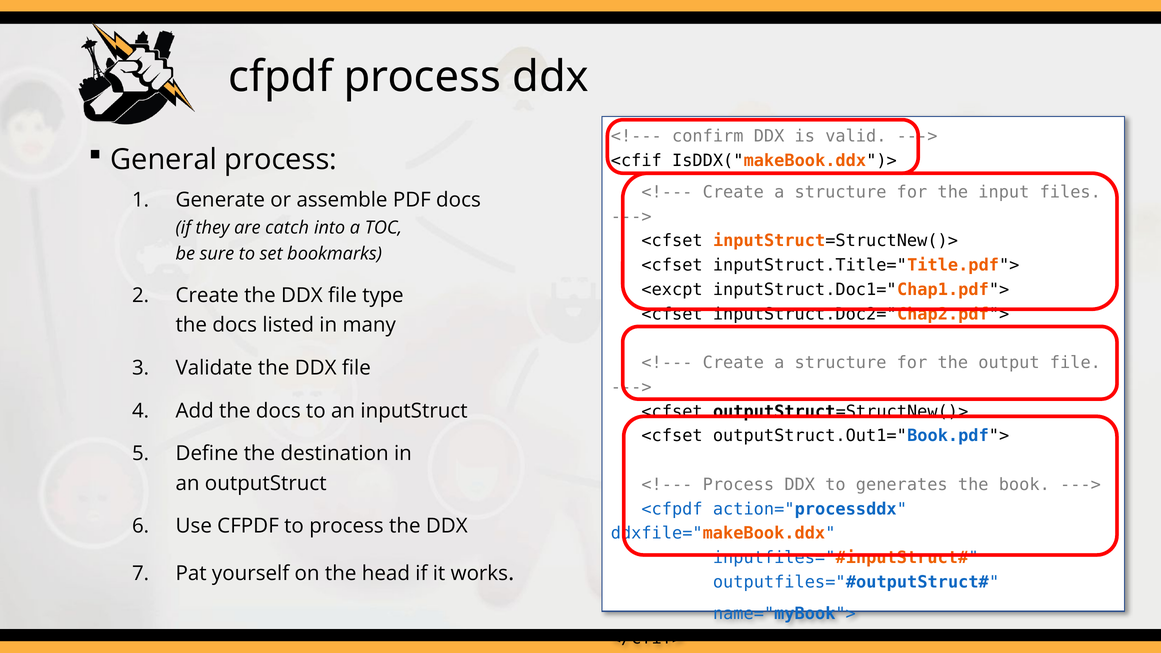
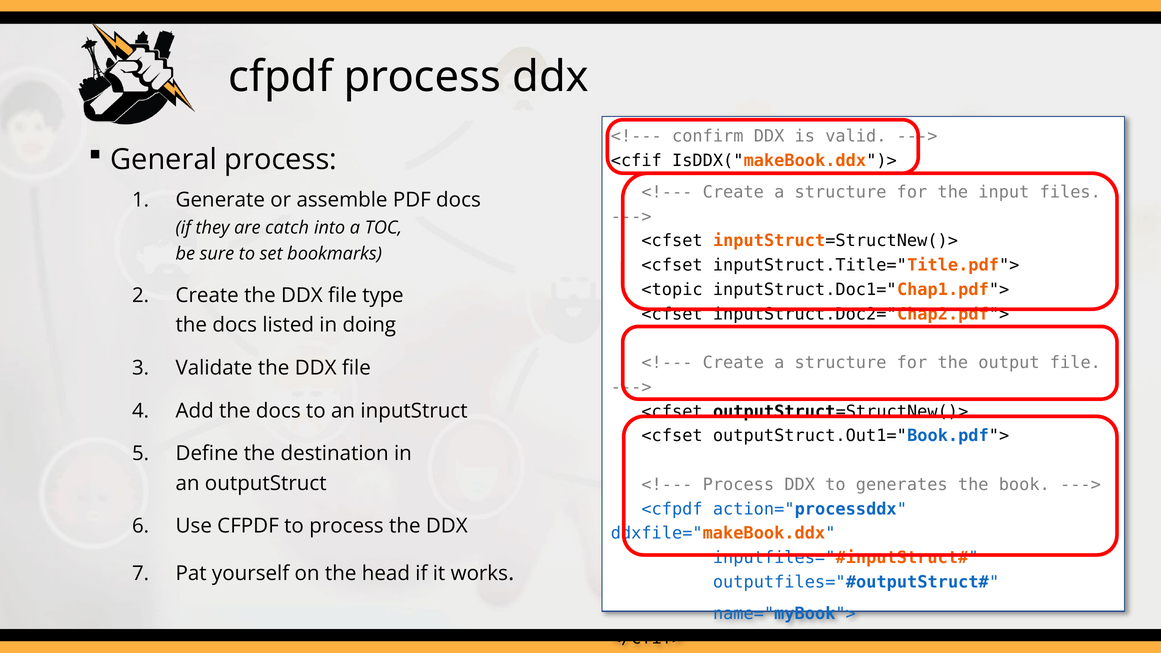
<excpt: <excpt -> <topic
many: many -> doing
